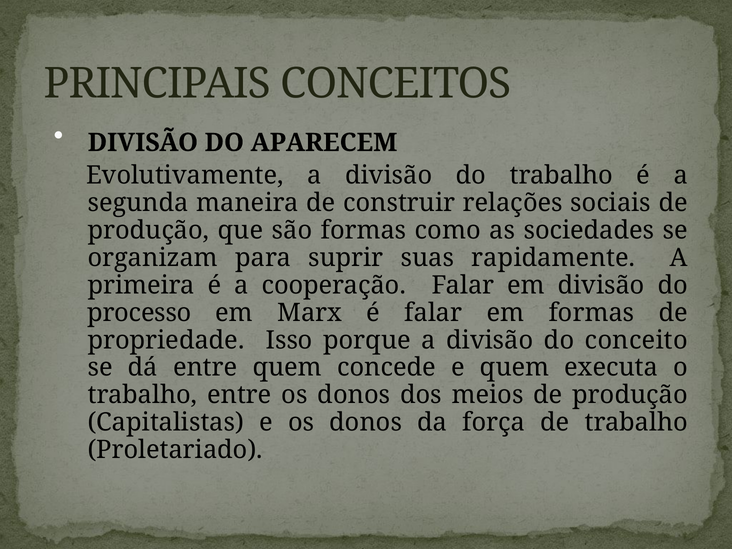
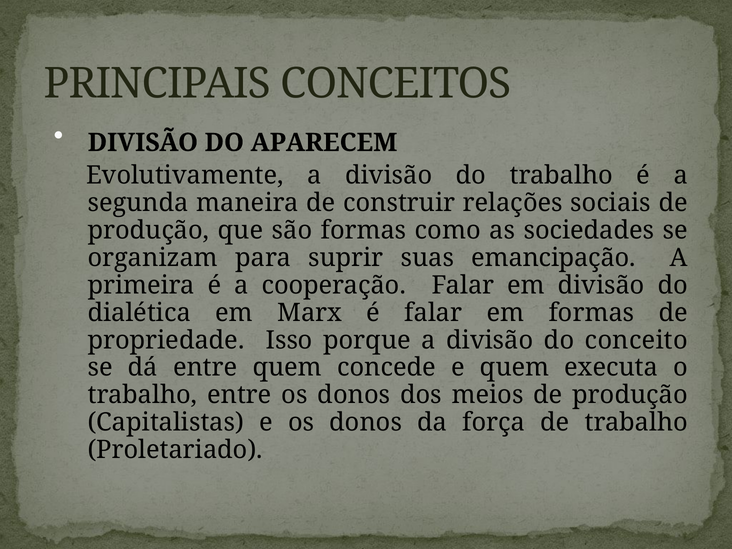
rapidamente: rapidamente -> emancipação
processo: processo -> dialética
